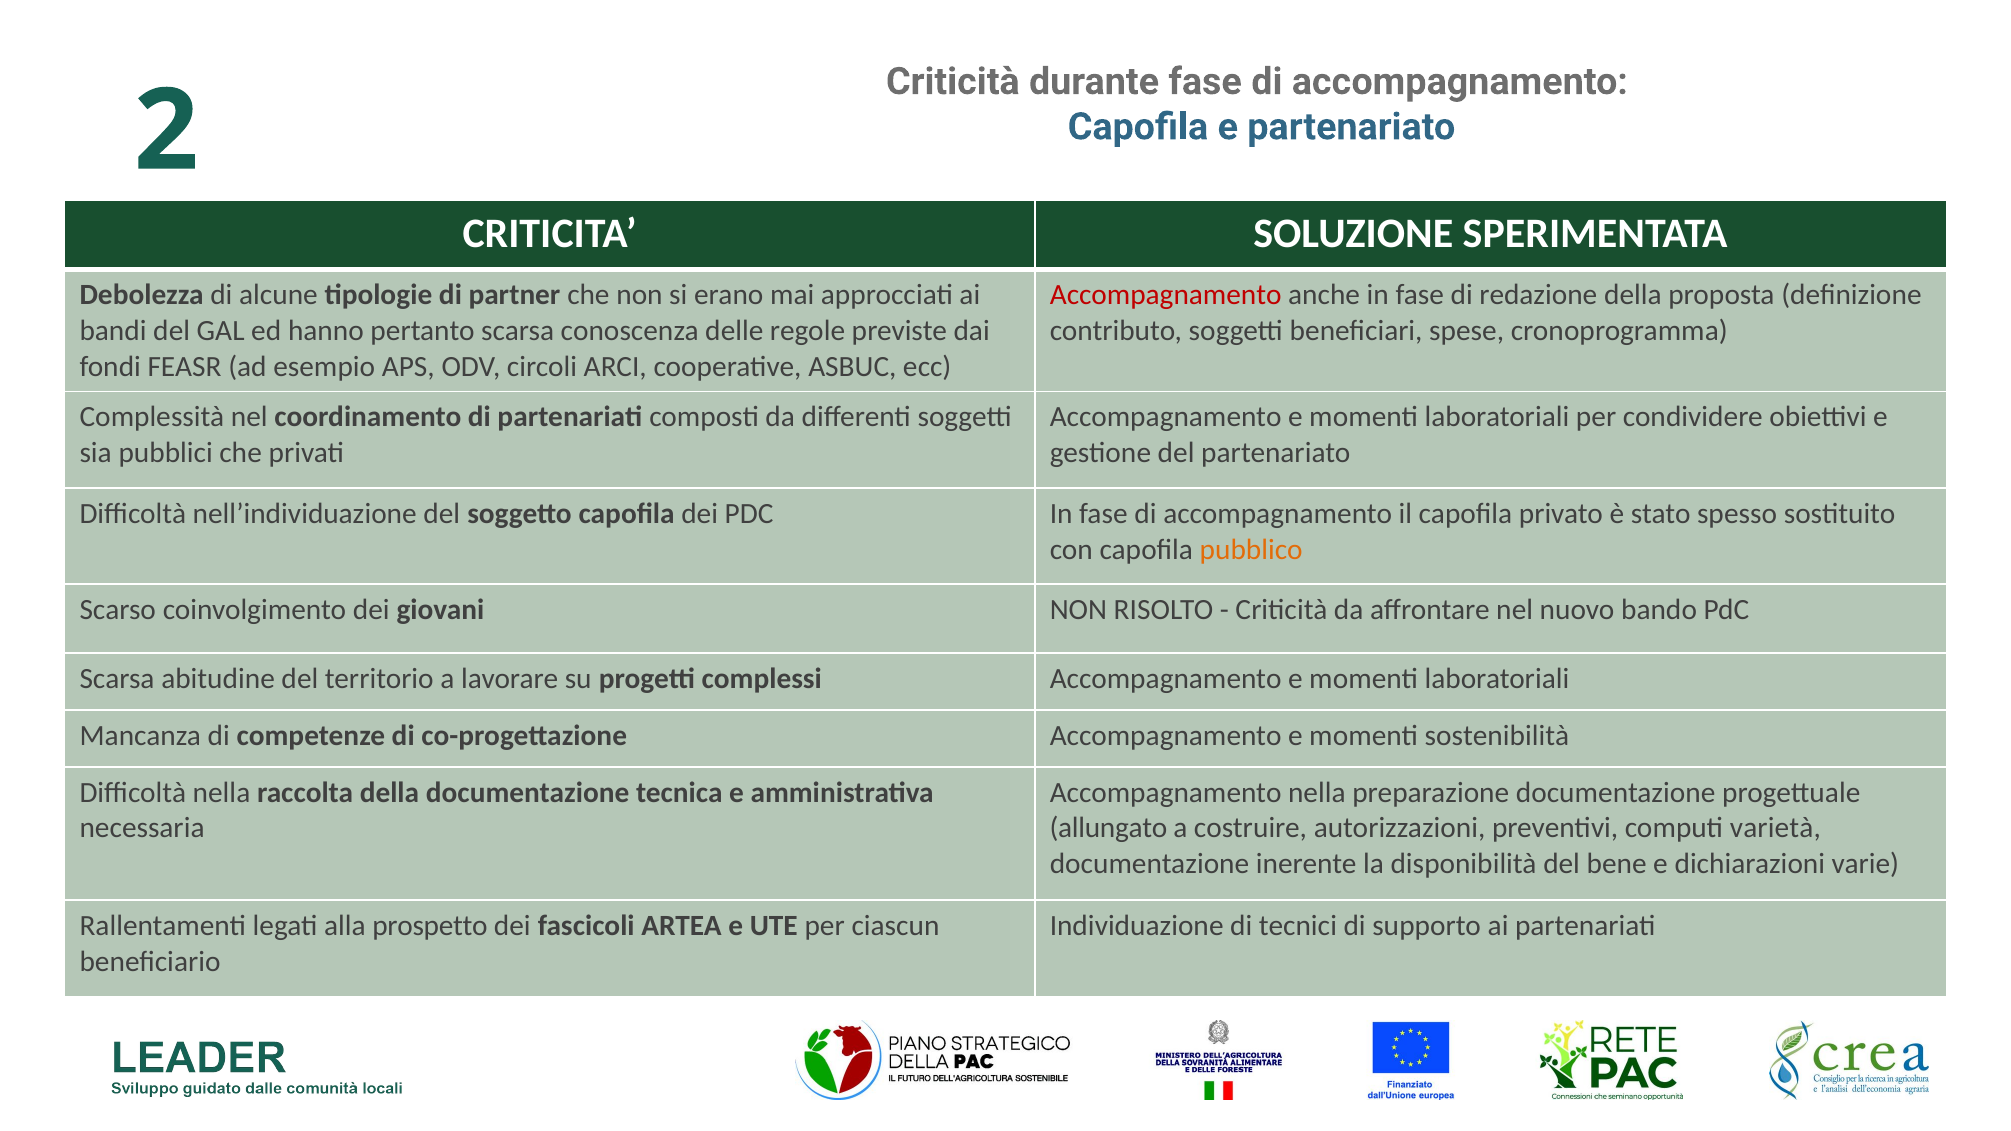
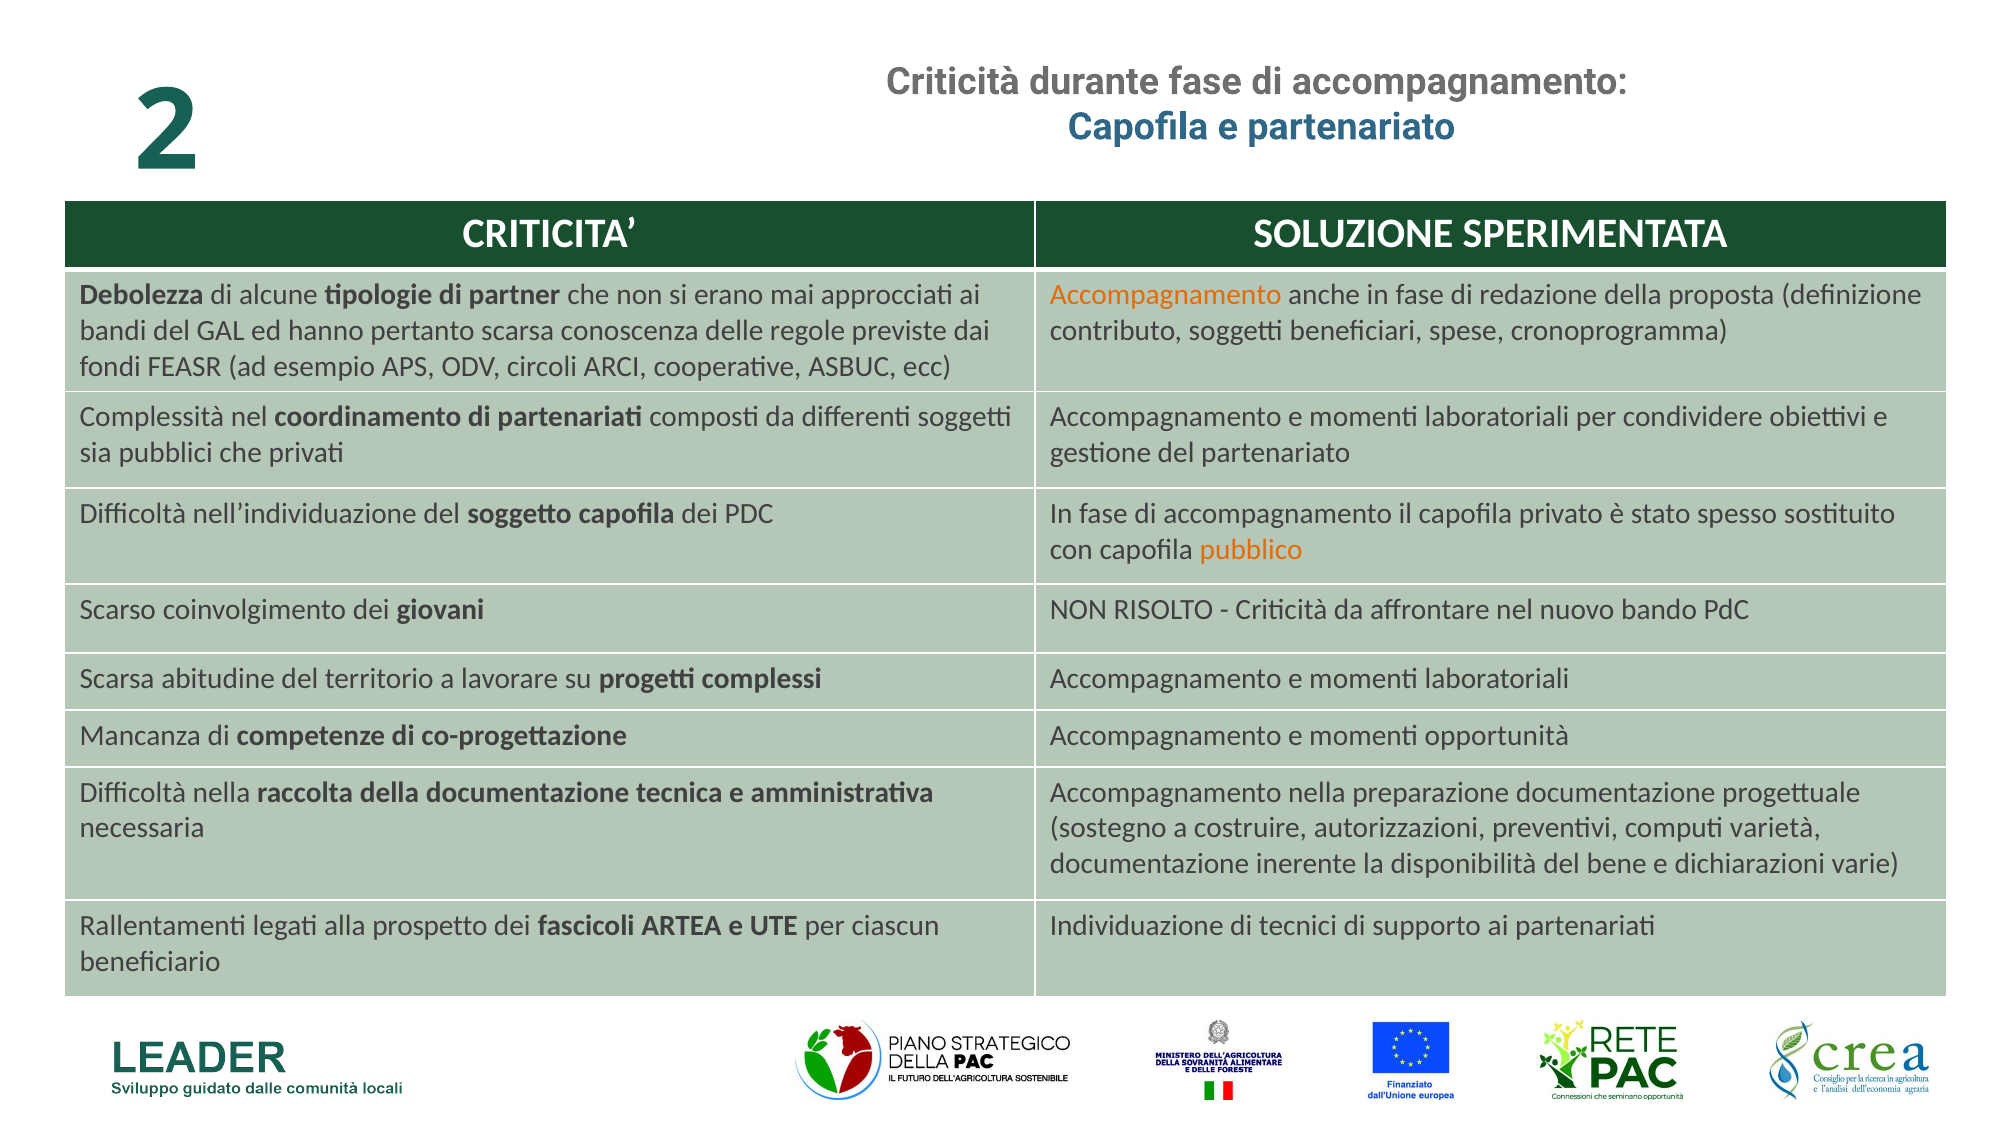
Accompagnamento at (1166, 295) colour: red -> orange
sostenibilità: sostenibilità -> opportunità
allungato: allungato -> sostegno
